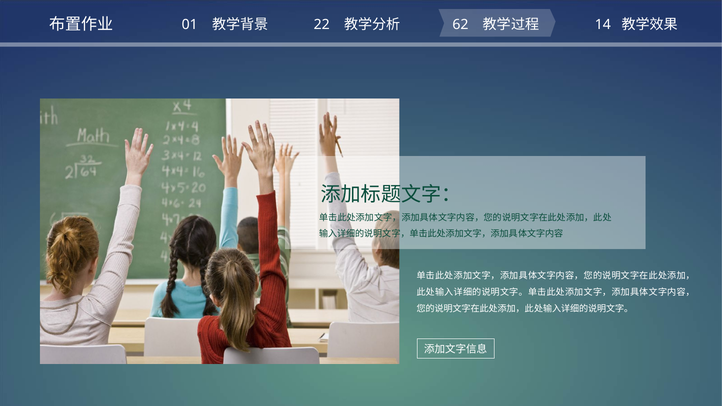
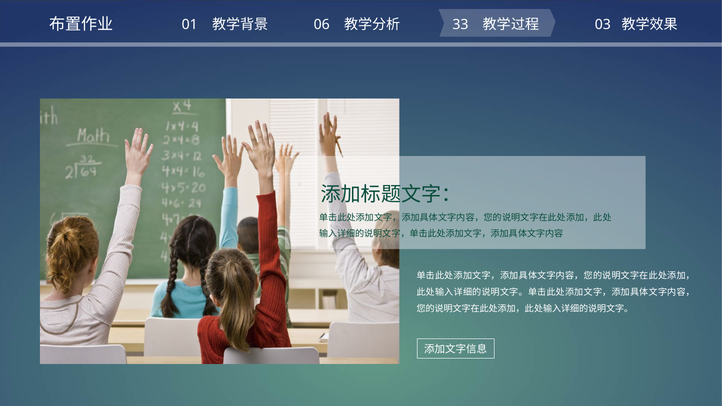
22: 22 -> 06
62: 62 -> 33
14: 14 -> 03
